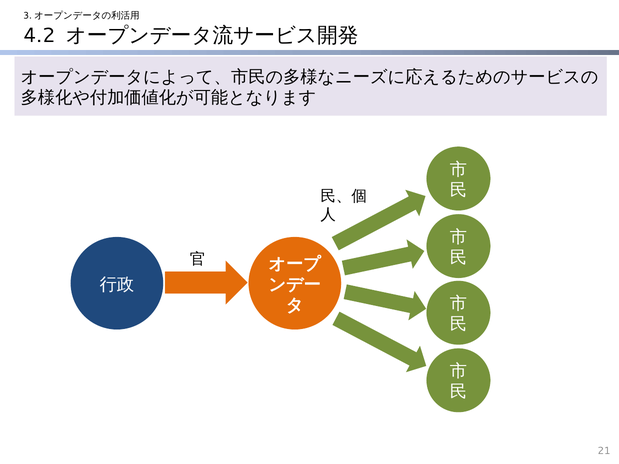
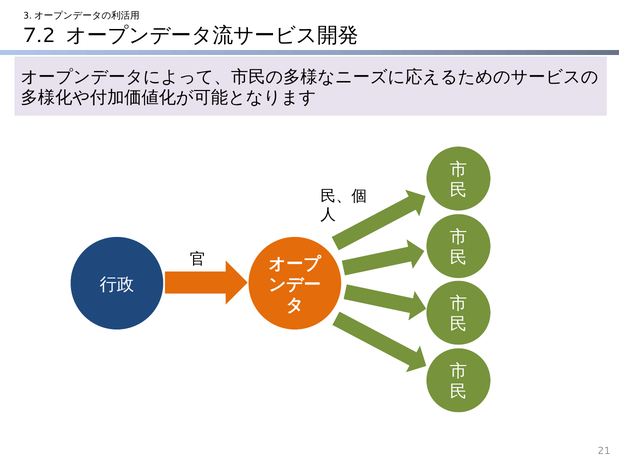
4.2: 4.2 -> 7.2
